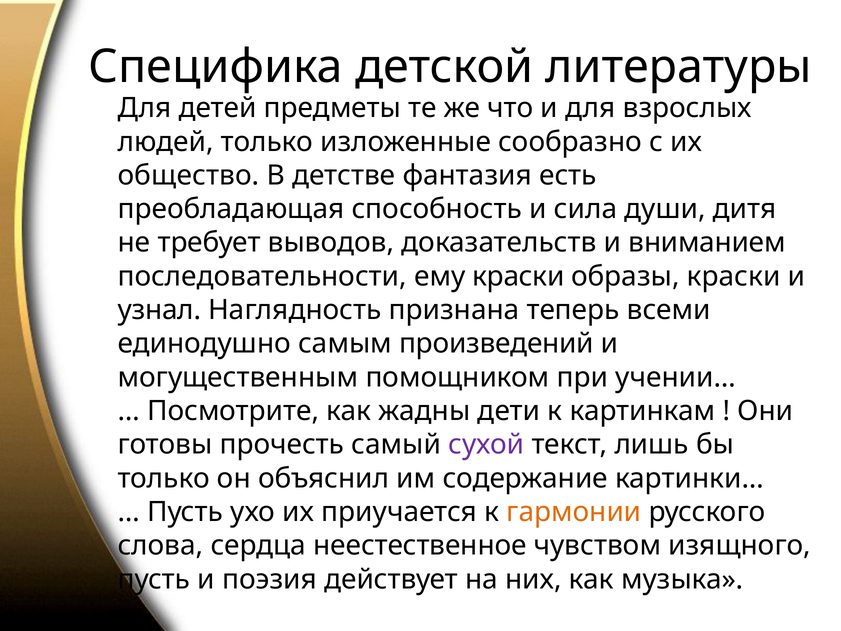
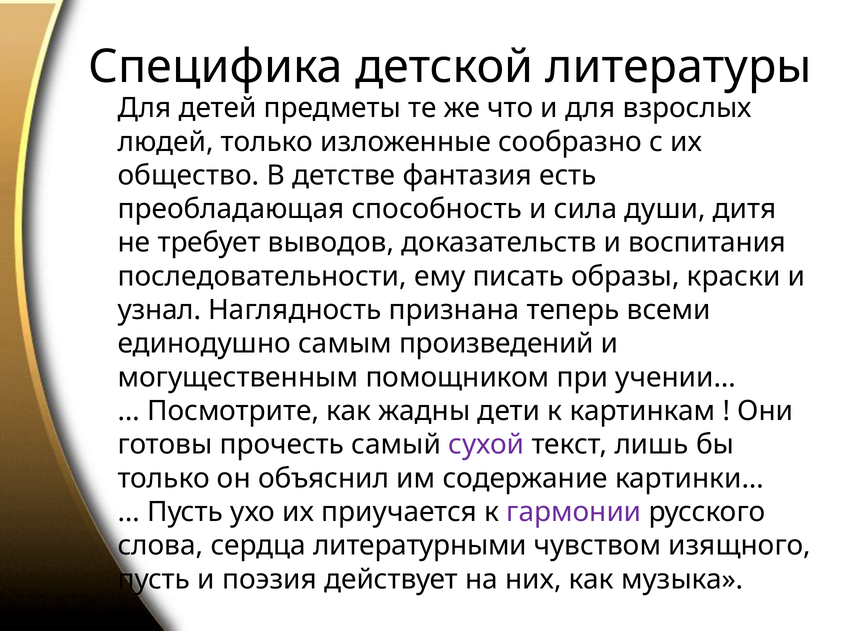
вниманием: вниманием -> воспитания
ему краски: краски -> писать
гармонии colour: orange -> purple
неестественное: неестественное -> литературными
